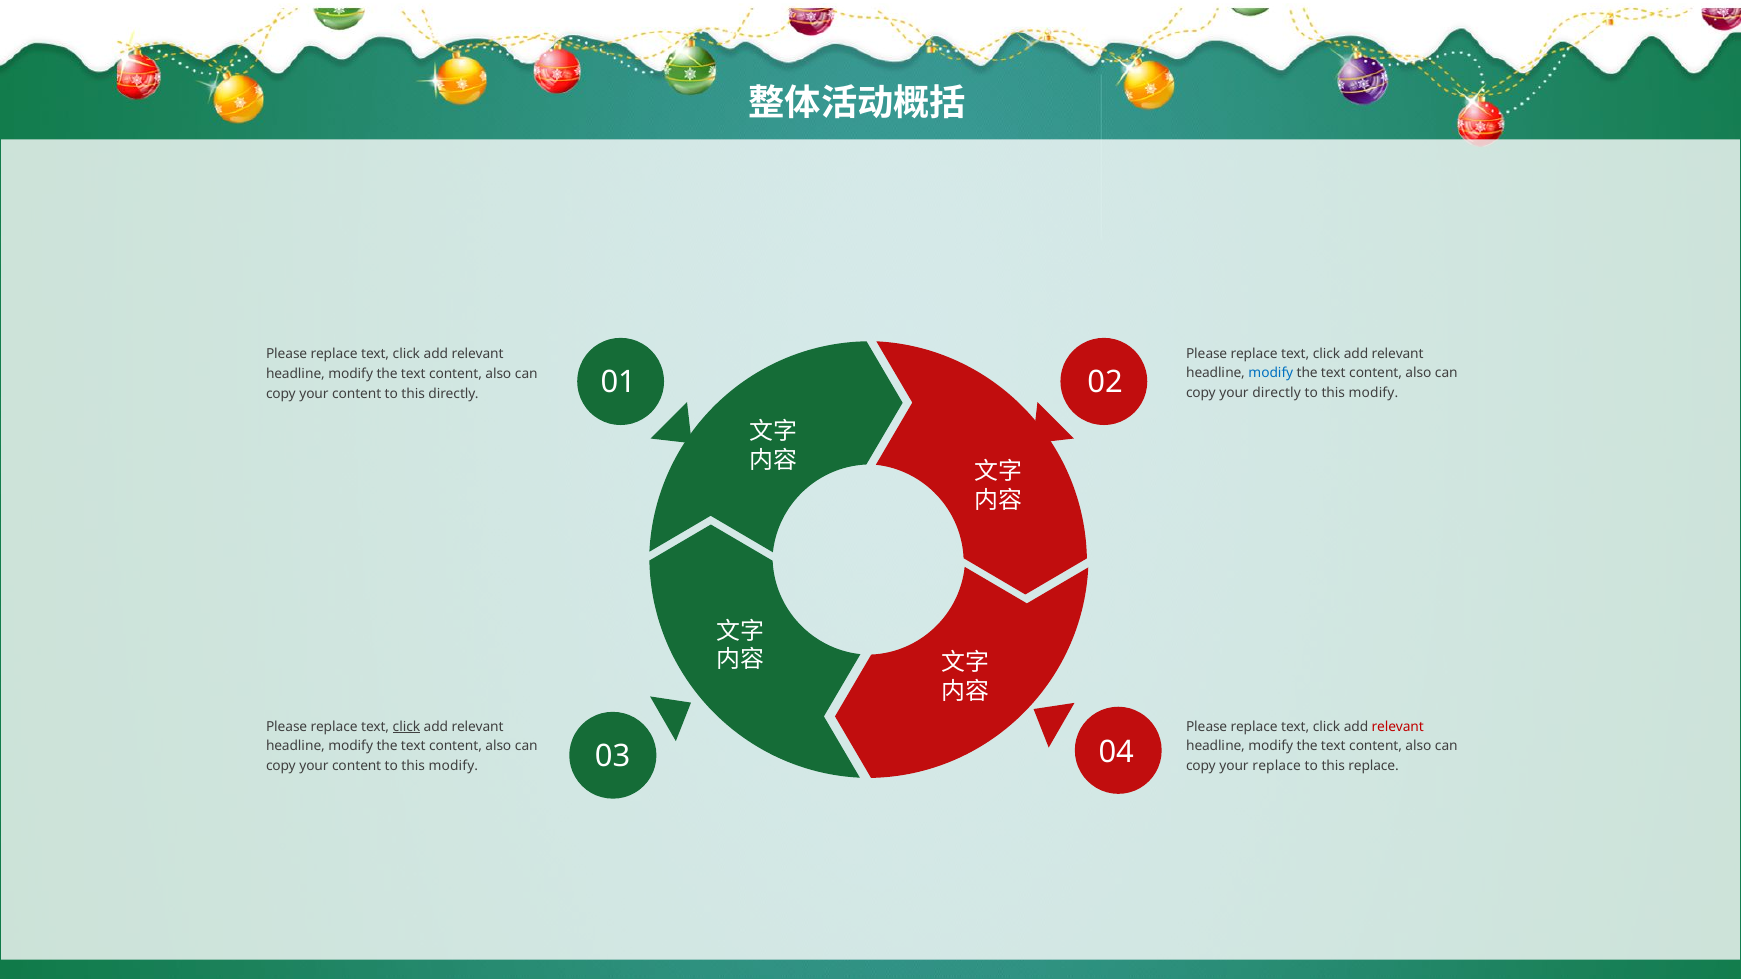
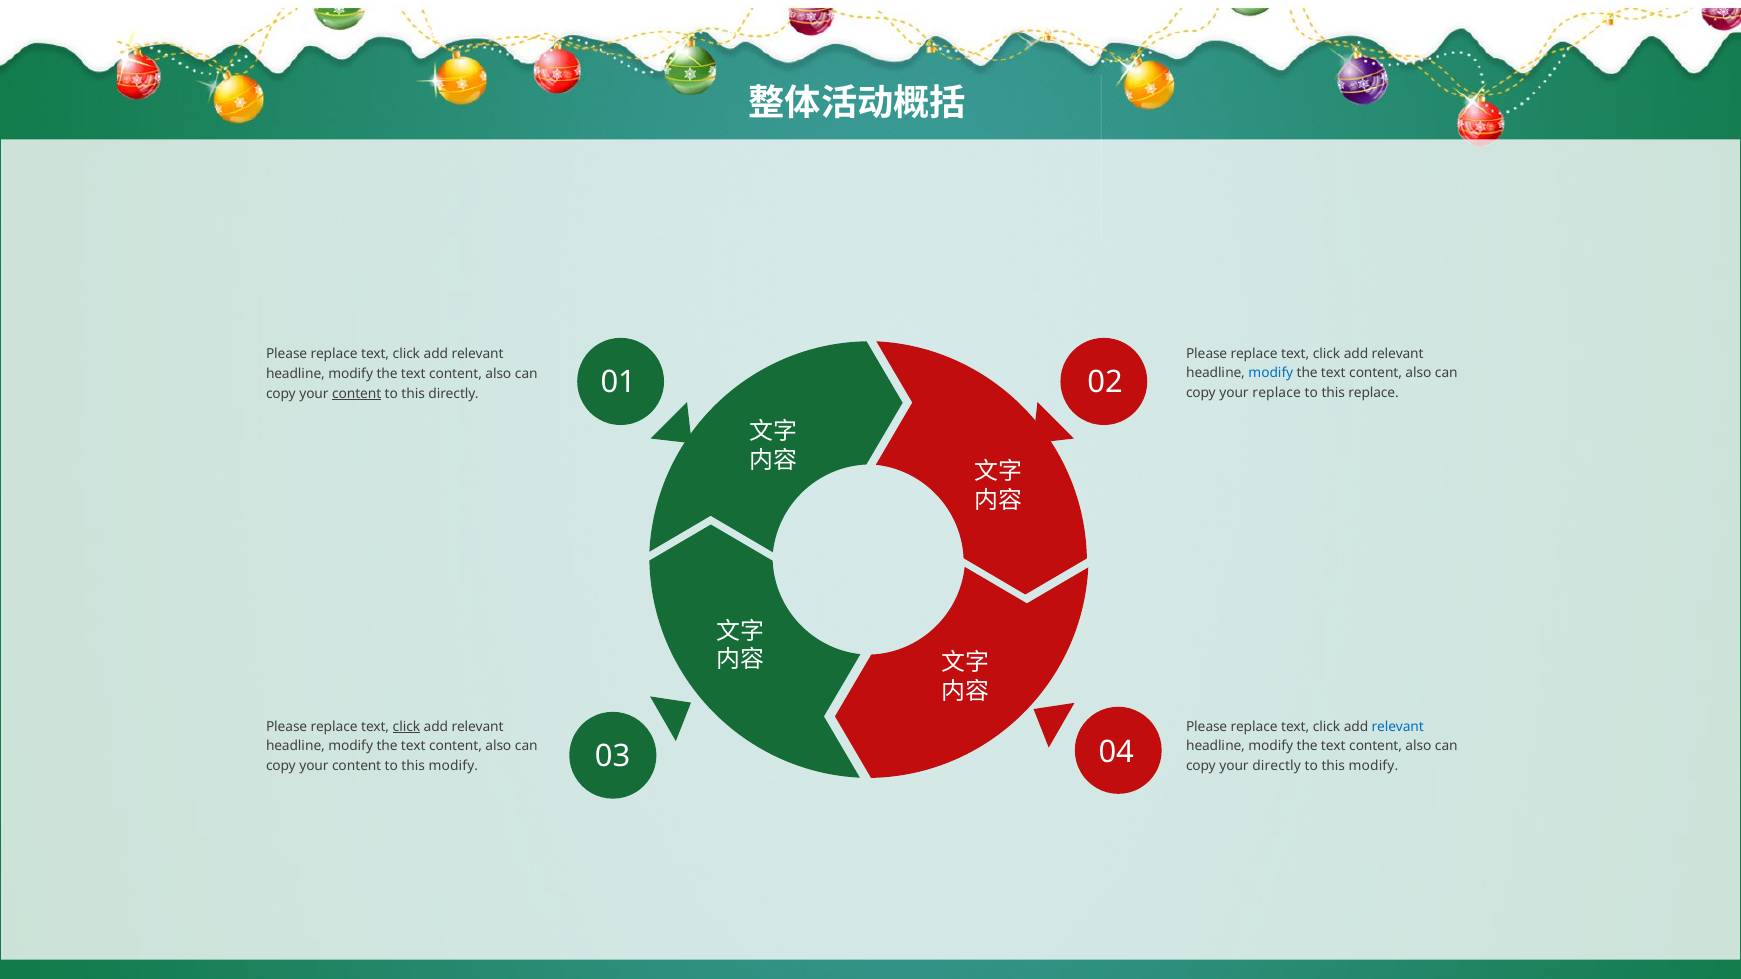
your directly: directly -> replace
modify at (1373, 393): modify -> replace
content at (357, 394) underline: none -> present
relevant at (1398, 727) colour: red -> blue
your replace: replace -> directly
replace at (1374, 766): replace -> modify
